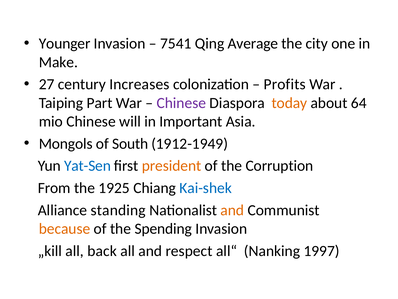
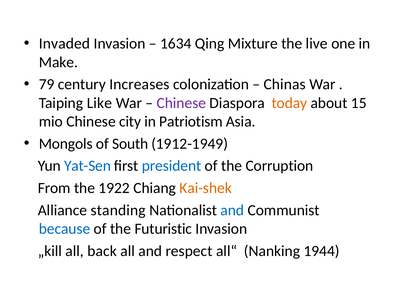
Younger: Younger -> Invaded
7541: 7541 -> 1634
Average: Average -> Mixture
city: city -> live
27: 27 -> 79
Profits: Profits -> Chinas
Part: Part -> Like
64: 64 -> 15
will: will -> city
Important: Important -> Patriotism
president colour: orange -> blue
1925: 1925 -> 1922
Kai-shek colour: blue -> orange
and at (232, 210) colour: orange -> blue
because colour: orange -> blue
Spending: Spending -> Futuristic
1997: 1997 -> 1944
